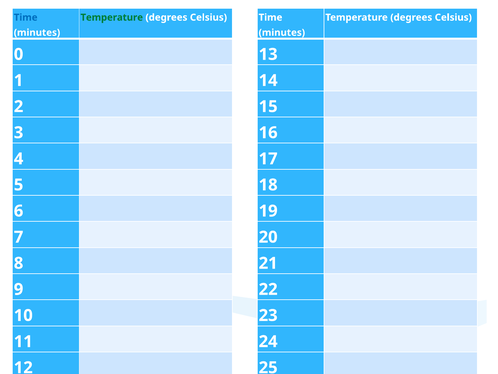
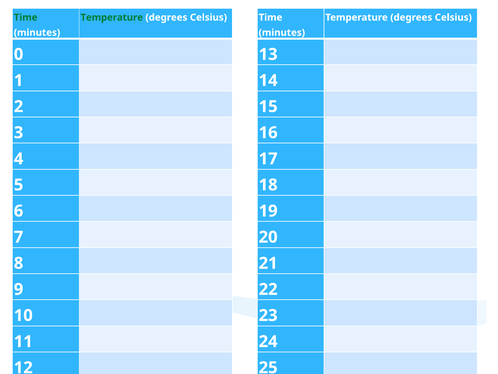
Time at (26, 17) colour: blue -> green
